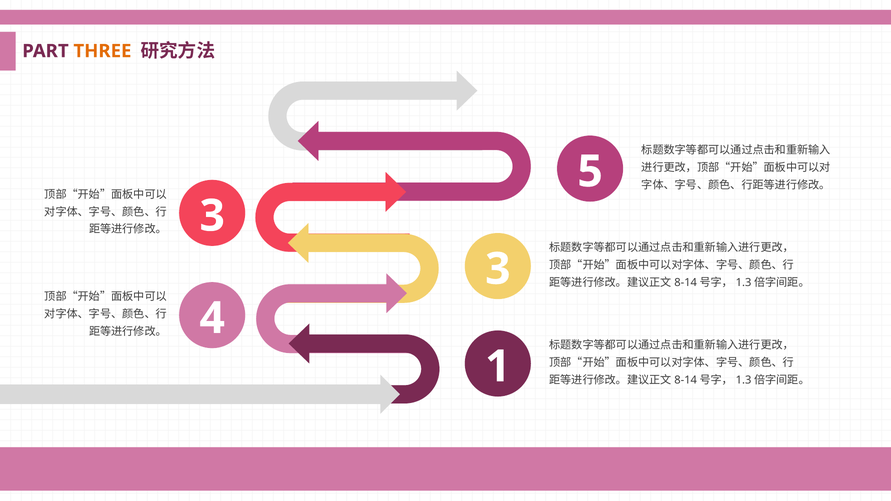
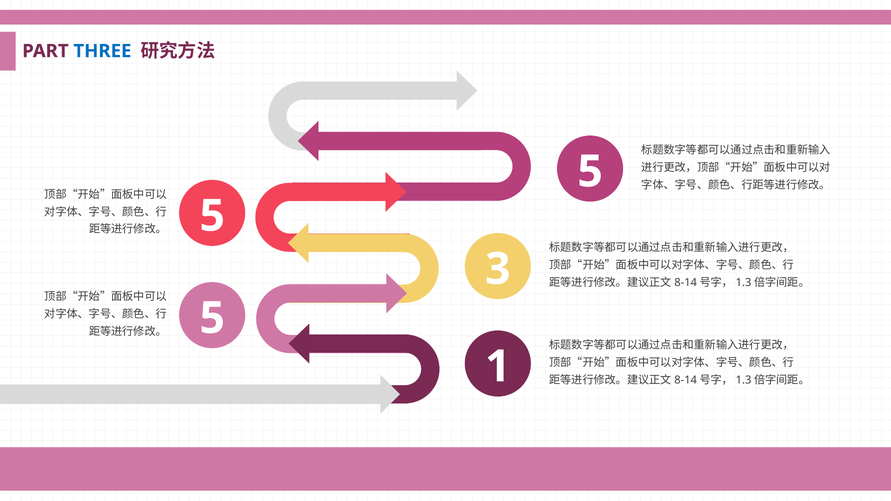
THREE colour: orange -> blue
3 at (212, 216): 3 -> 5
4 at (212, 318): 4 -> 5
